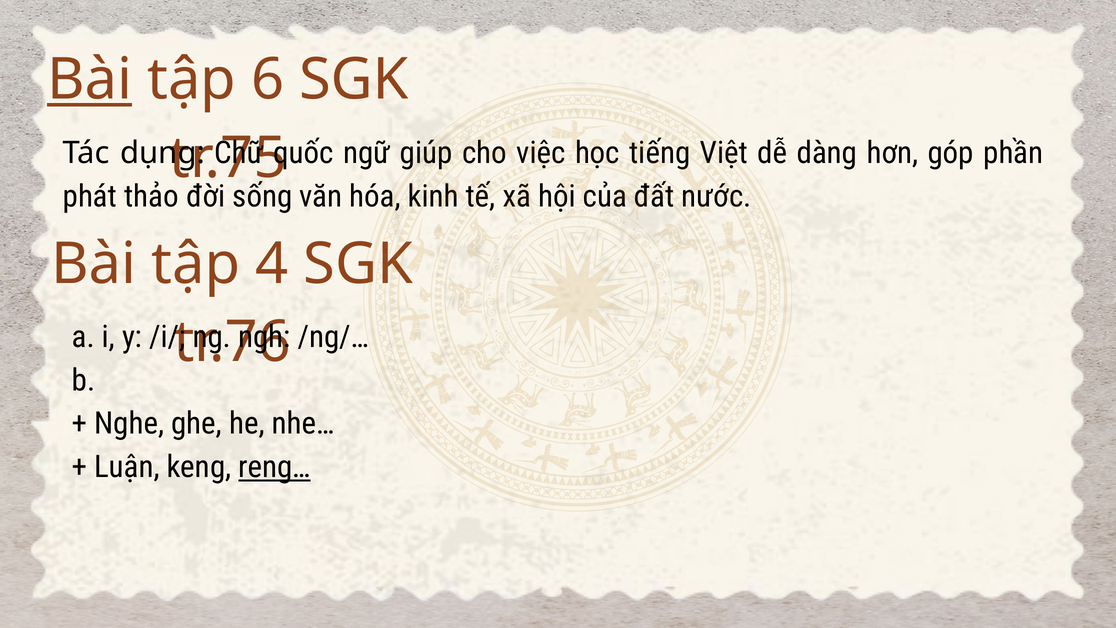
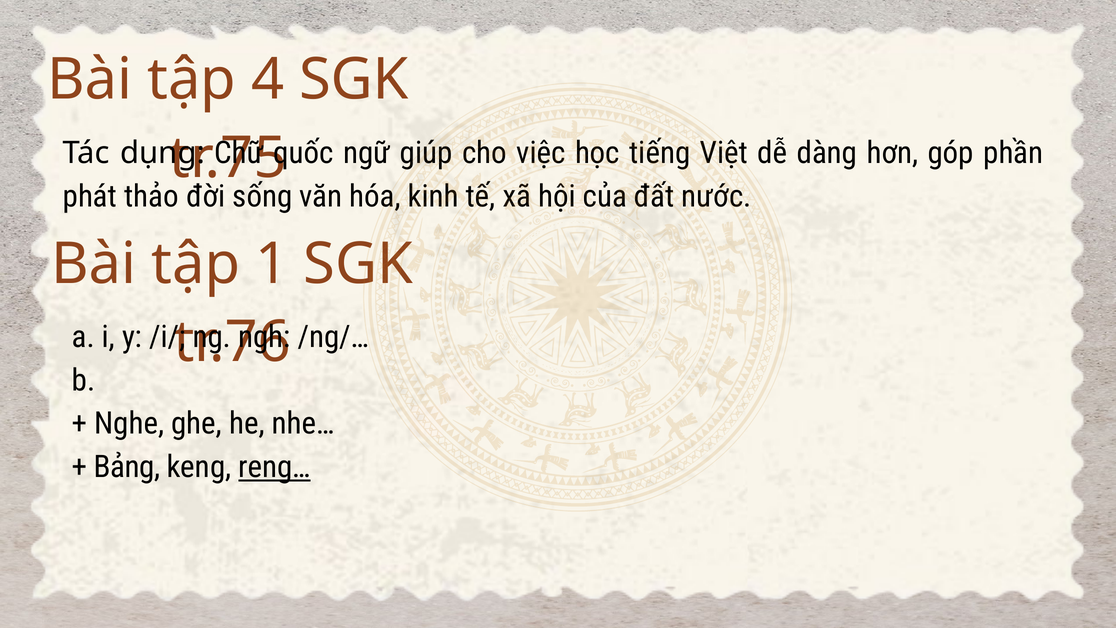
Bài at (90, 80) underline: present -> none
6: 6 -> 4
4: 4 -> 1
Luận: Luận -> Bảng
